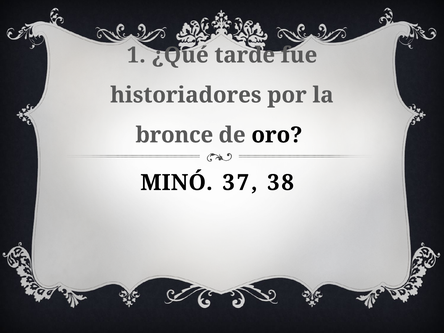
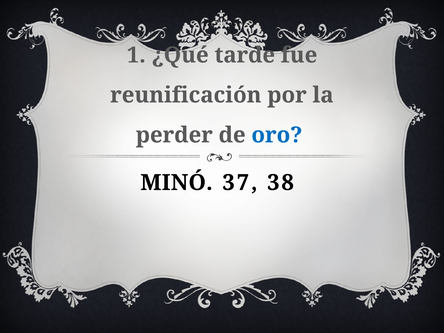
historiadores: historiadores -> reunificación
bronce: bronce -> perder
oro colour: black -> blue
